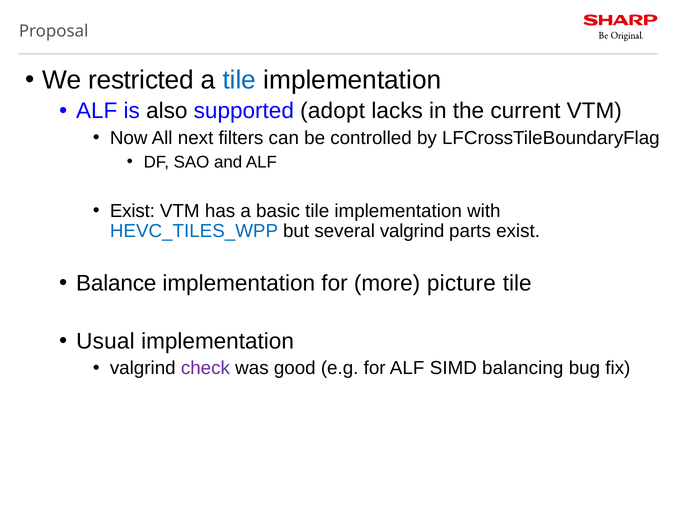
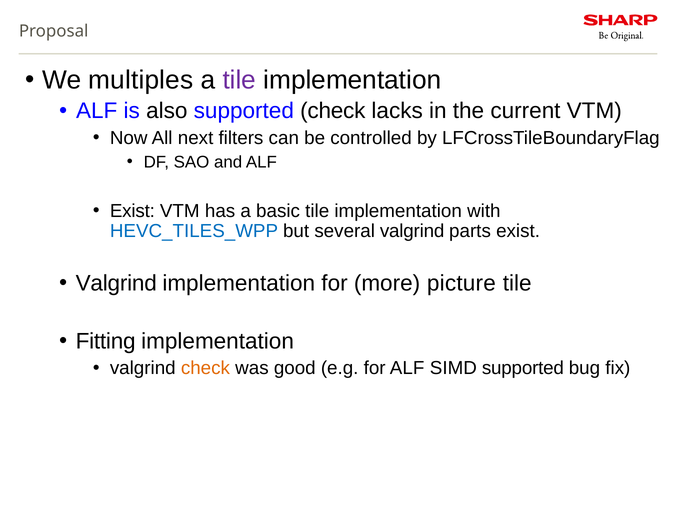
restricted: restricted -> multiples
tile at (239, 80) colour: blue -> purple
supported adopt: adopt -> check
Balance at (116, 283): Balance -> Valgrind
Usual: Usual -> Fitting
check at (205, 368) colour: purple -> orange
SIMD balancing: balancing -> supported
